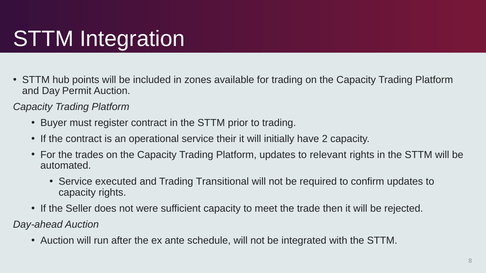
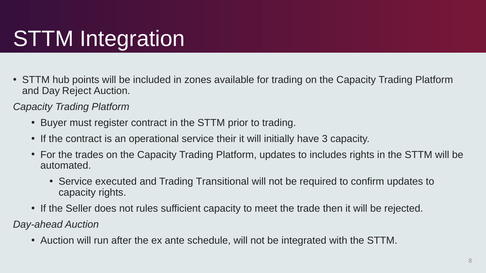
Permit: Permit -> Reject
2: 2 -> 3
relevant: relevant -> includes
were: were -> rules
